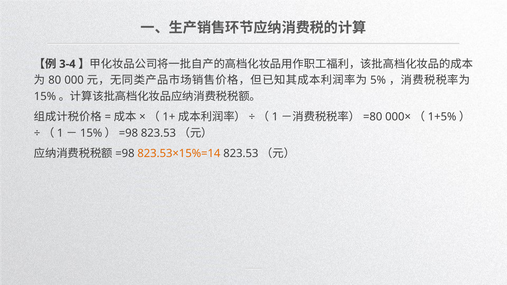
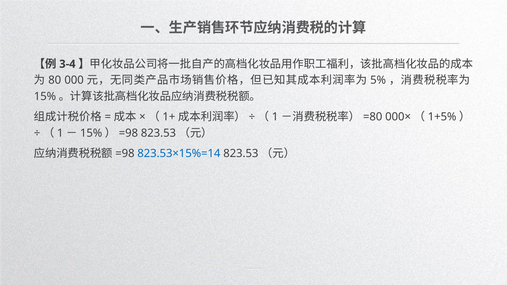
823.53×15%=14 colour: orange -> blue
